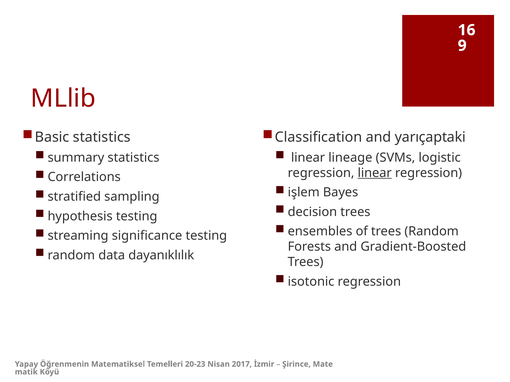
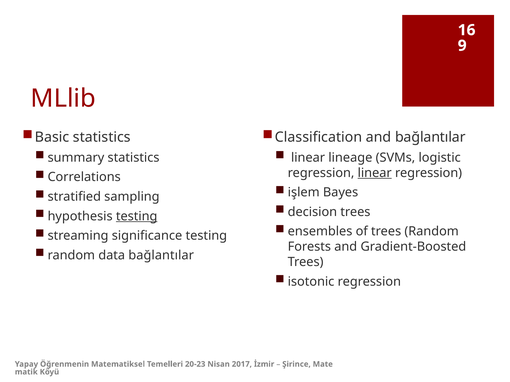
and yarıçaptaki: yarıçaptaki -> bağlantılar
testing at (137, 216) underline: none -> present
data dayanıklılık: dayanıklılık -> bağlantılar
